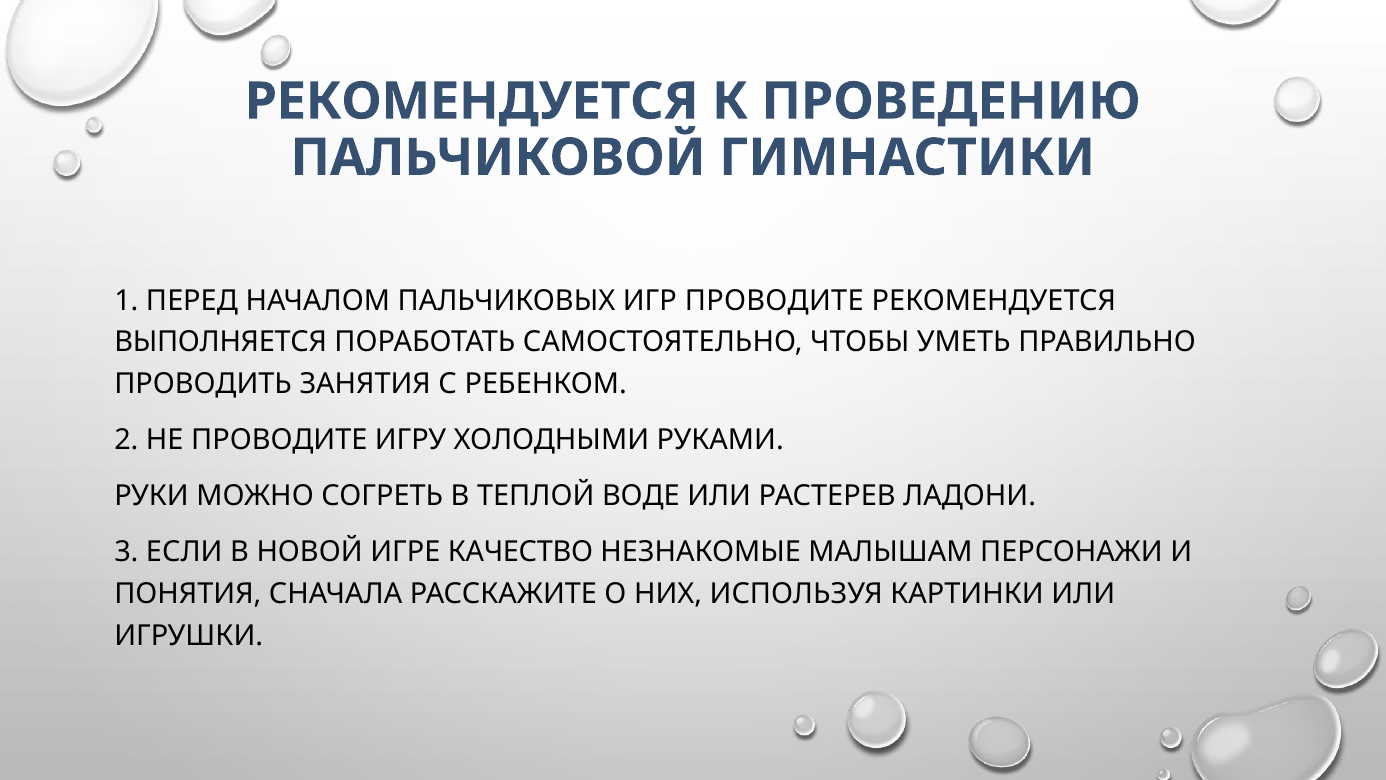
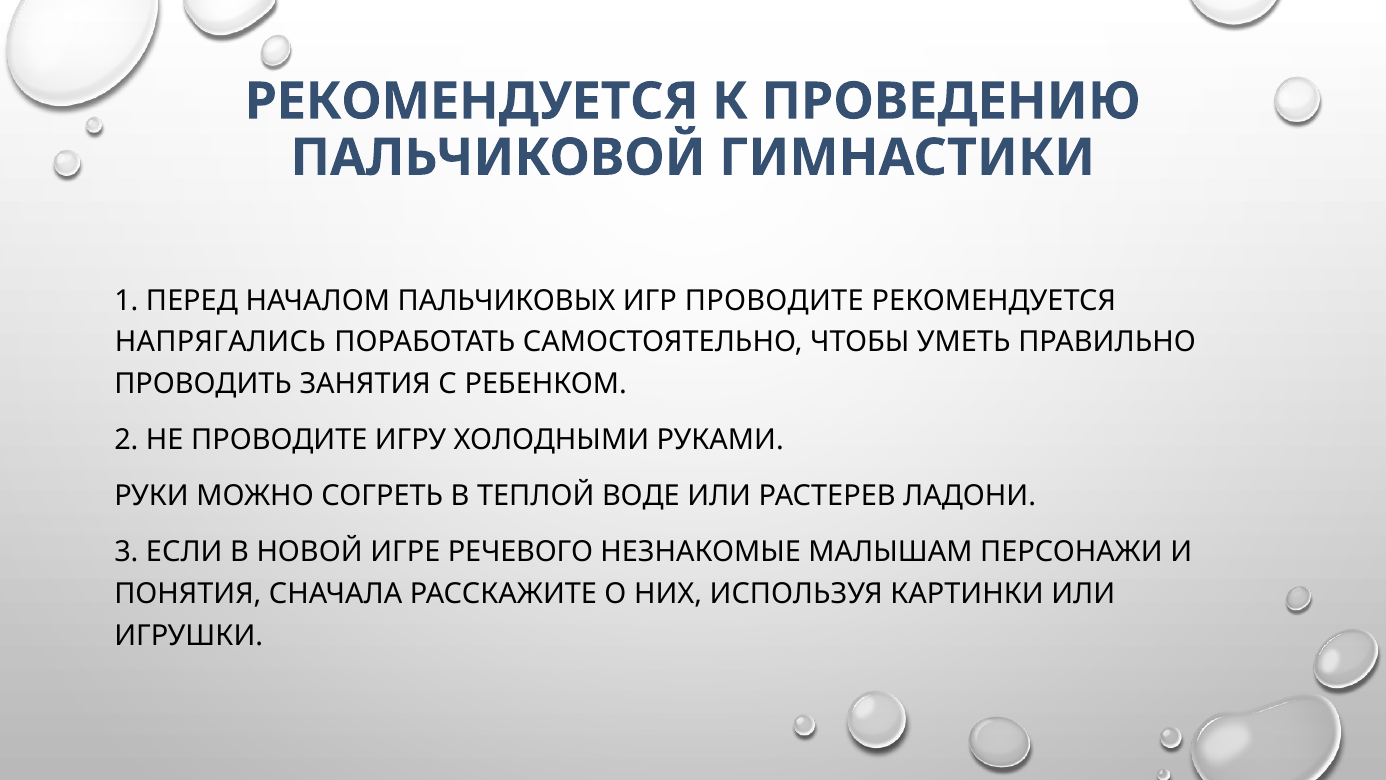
ВЫПОЛНЯЕТСЯ: ВЫПОЛНЯЕТСЯ -> НАПРЯГАЛИСЬ
КАЧЕСТВО: КАЧЕСТВО -> РЕЧЕВОГО
